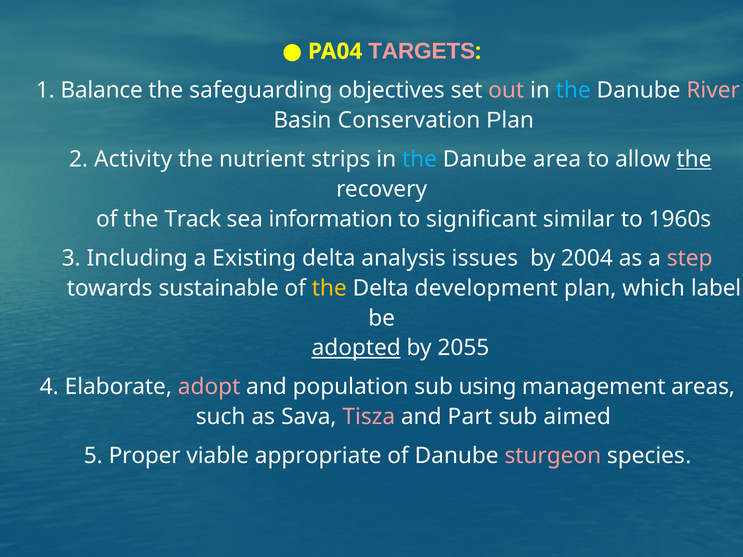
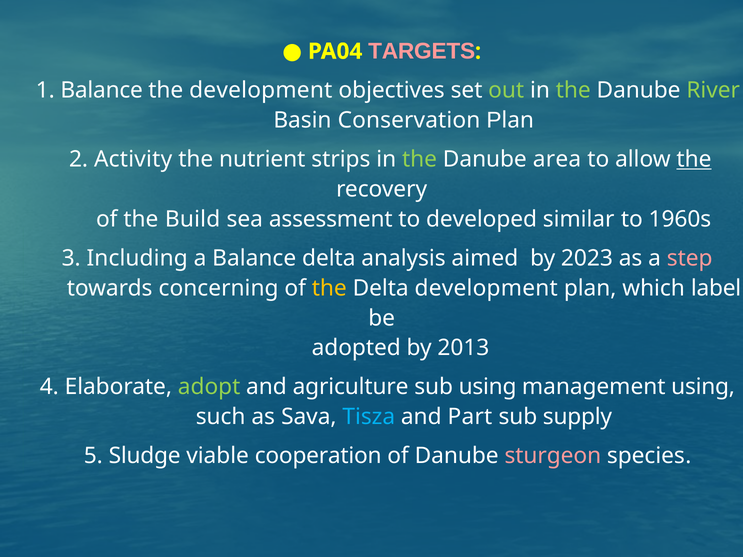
the safeguarding: safeguarding -> development
out colour: pink -> light green
the at (573, 90) colour: light blue -> light green
River colour: pink -> light green
the at (419, 159) colour: light blue -> light green
Track: Track -> Build
information: information -> assessment
significant: significant -> developed
a Existing: Existing -> Balance
issues: issues -> aimed
2004: 2004 -> 2023
sustainable: sustainable -> concerning
adopted underline: present -> none
2055: 2055 -> 2013
adopt colour: pink -> light green
population: population -> agriculture
management areas: areas -> using
Tisza colour: pink -> light blue
aimed: aimed -> supply
Proper: Proper -> Sludge
appropriate: appropriate -> cooperation
